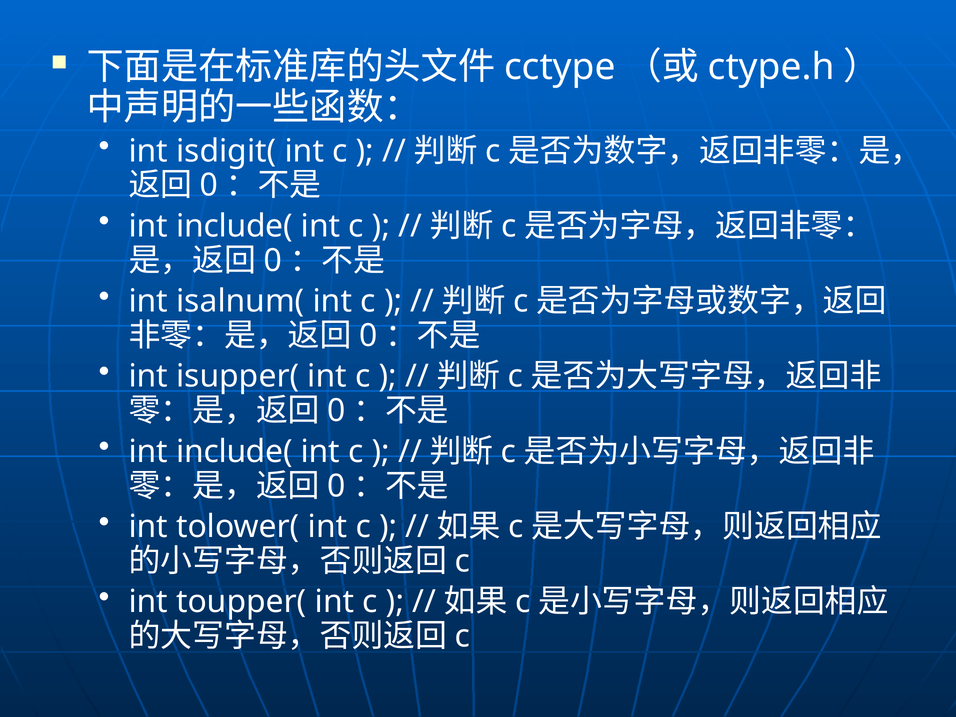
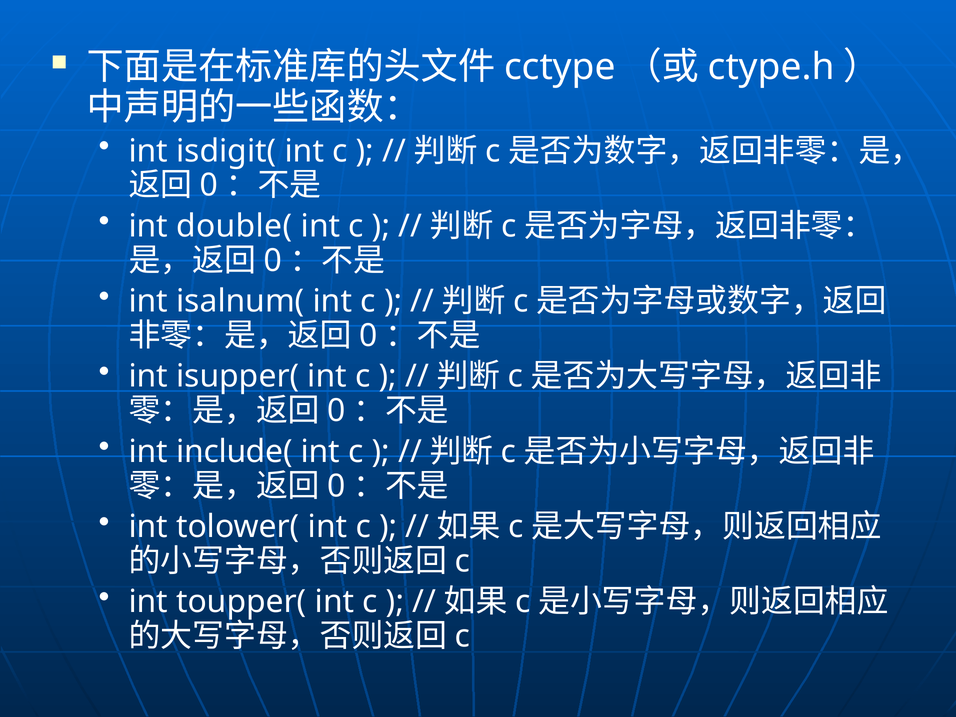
include( at (234, 226): include( -> double(
